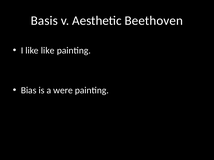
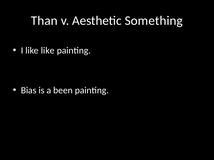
Basis: Basis -> Than
Beethoven: Beethoven -> Something
were: were -> been
